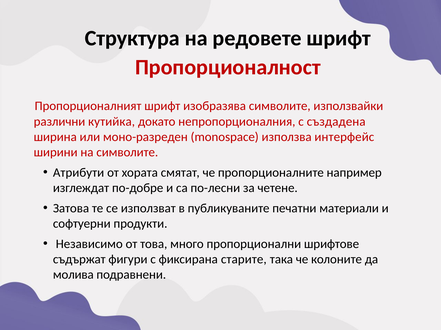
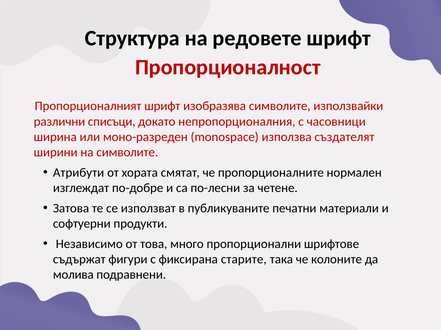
кутийка: кутийка -> списъци
създадена: създадена -> часовници
интерфейс: интерфейс -> създателят
например: например -> нормален
